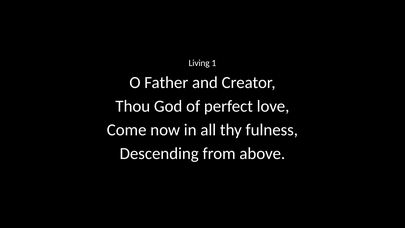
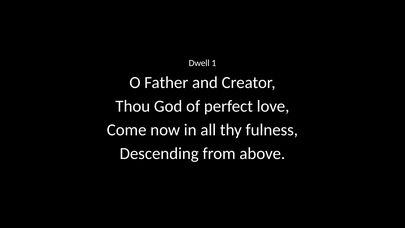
Living: Living -> Dwell
